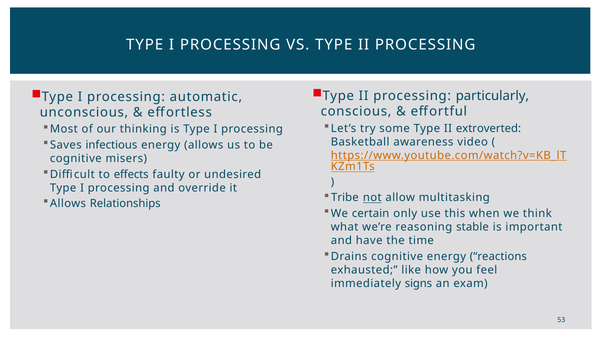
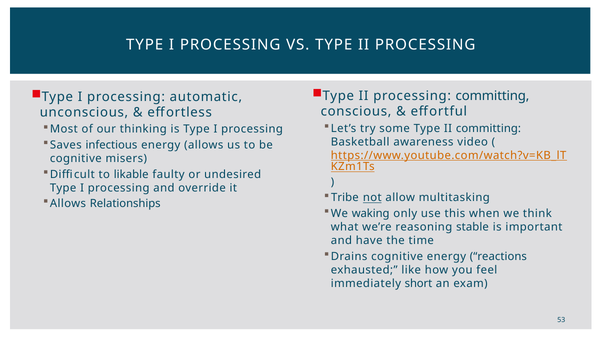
processing particularly: particularly -> committing
II extroverted: extroverted -> committing
effects: effects -> likable
certain: certain -> waking
signs: signs -> short
